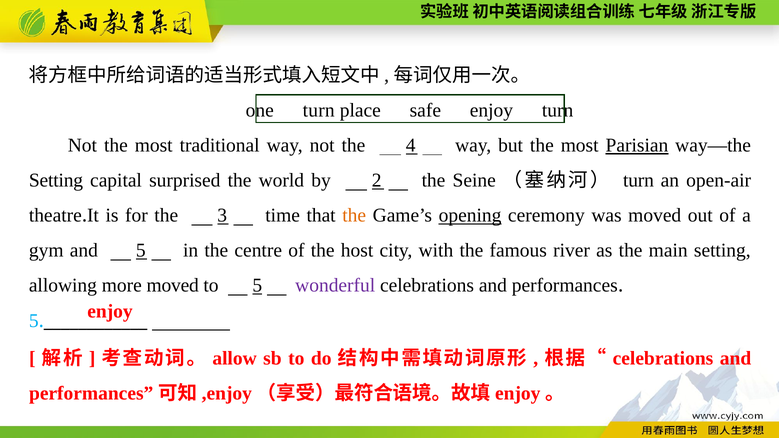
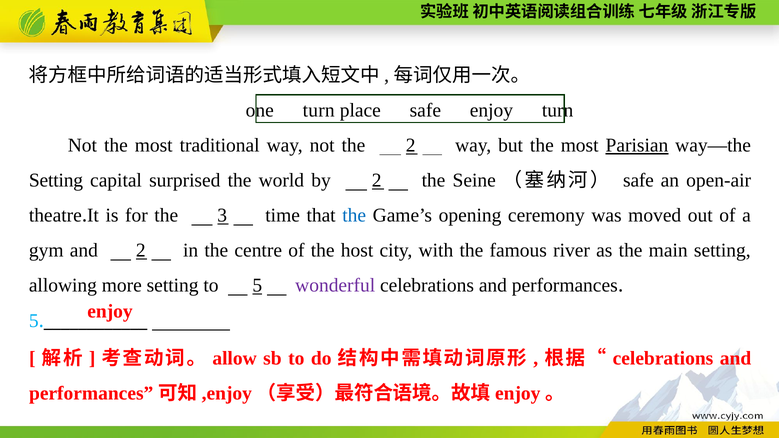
the 4: 4 -> 2
turn at (638, 181): turn -> safe
the at (354, 216) colour: orange -> blue
opening underline: present -> none
and 5: 5 -> 2
more moved: moved -> setting
